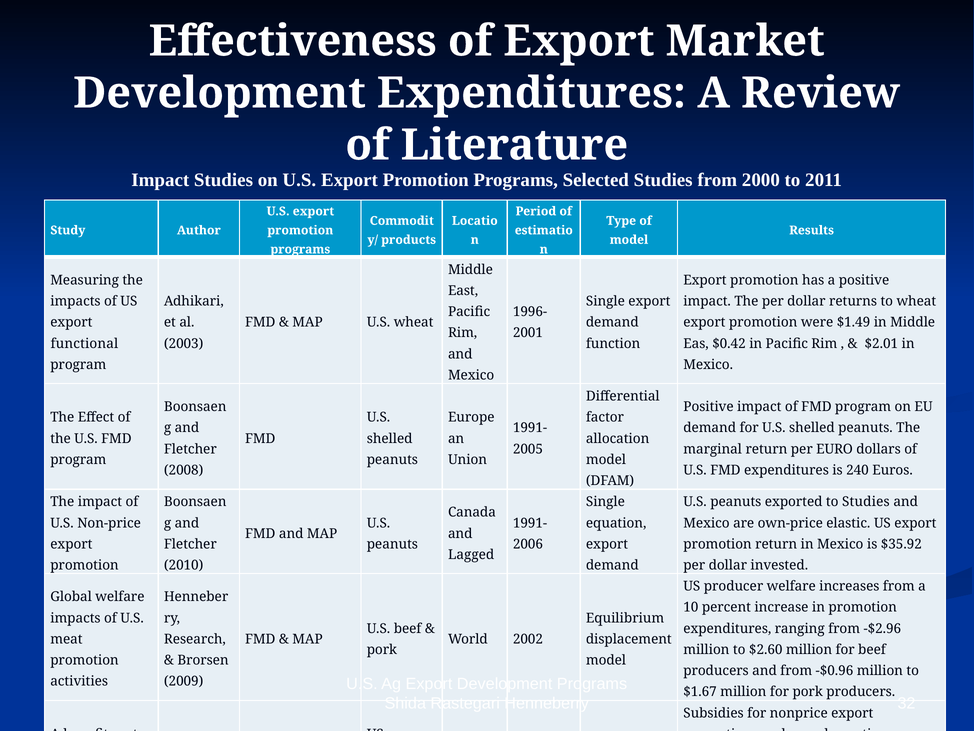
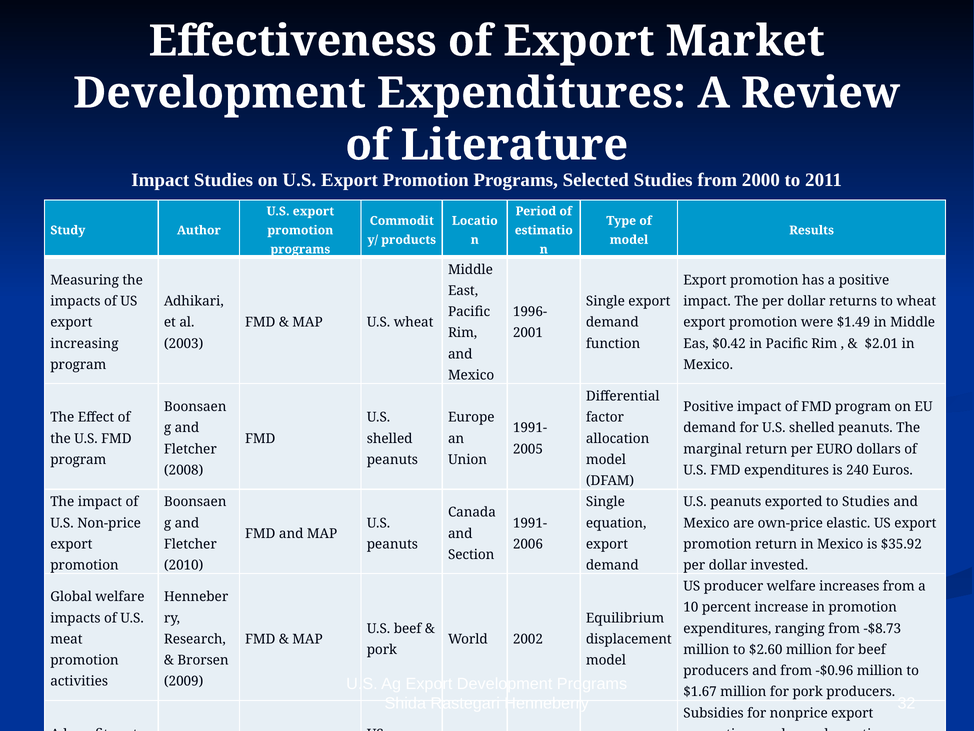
functional at (84, 343): functional -> increasing
Lagged: Lagged -> Section
-$2.96: -$2.96 -> -$8.73
